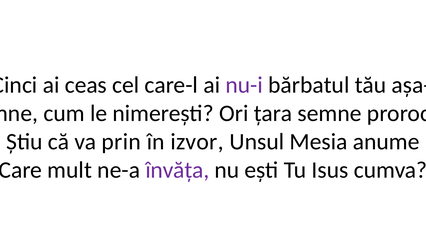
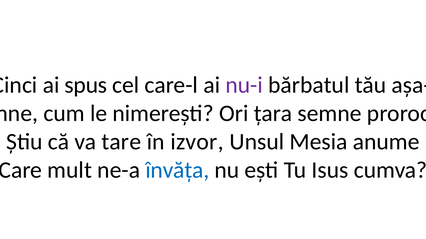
ceas: ceas -> spus
prin: prin -> tare
învăța colour: purple -> blue
